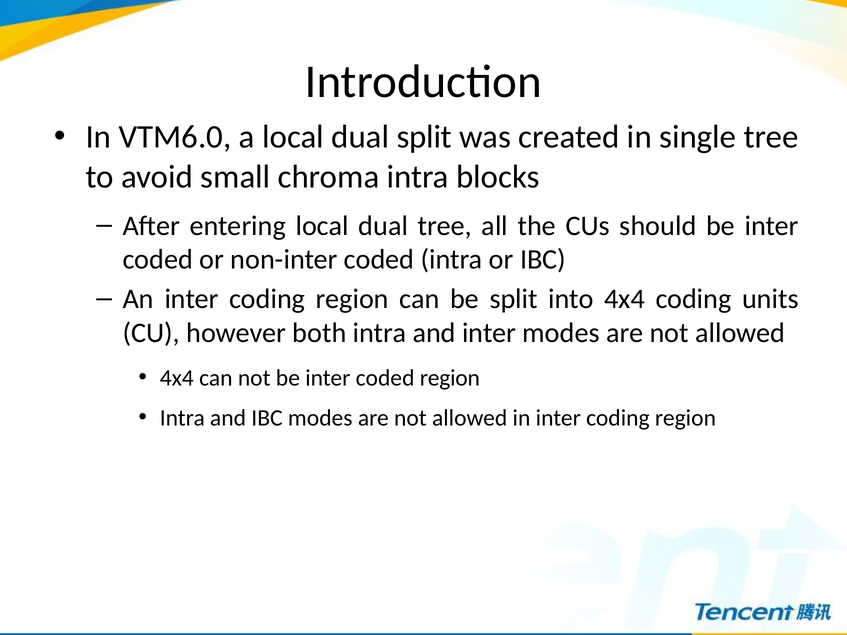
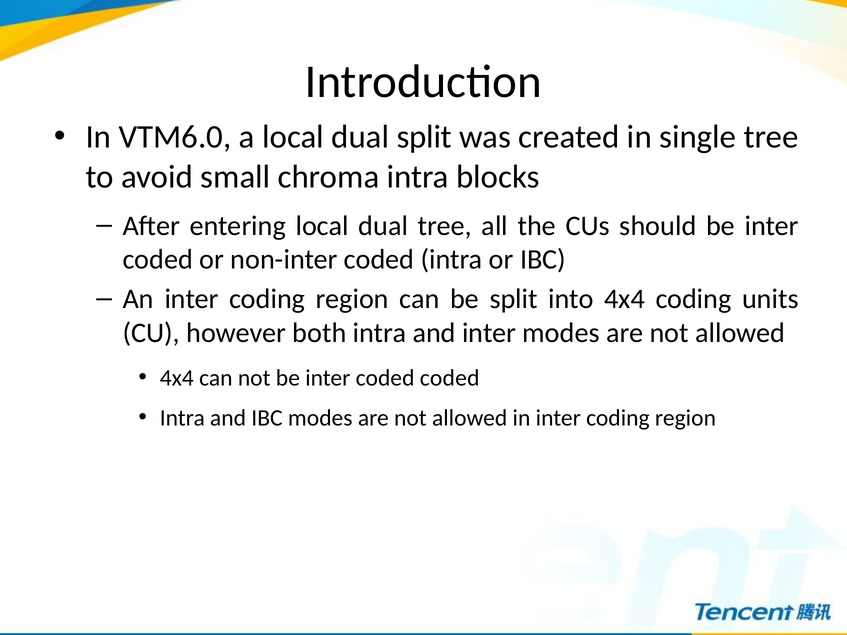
coded region: region -> coded
